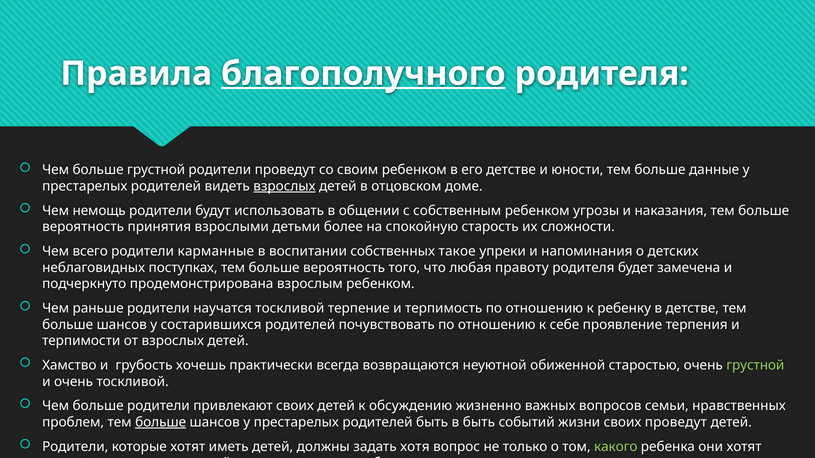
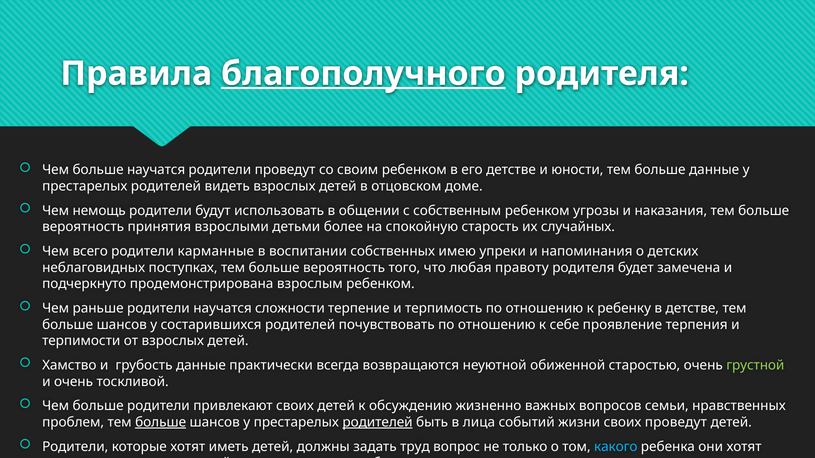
больше грустной: грустной -> научатся
взрослых at (284, 186) underline: present -> none
сложности: сложности -> случайных
такое: такое -> имею
научатся тоскливой: тоскливой -> сложности
грубость хочешь: хочешь -> данные
родителей at (378, 423) underline: none -> present
в быть: быть -> лица
хотя: хотя -> труд
какого colour: light green -> light blue
